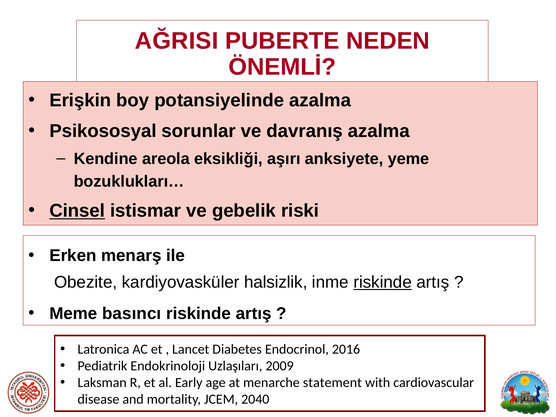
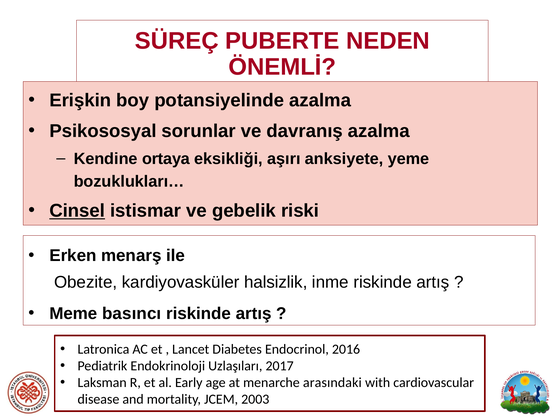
AĞRISI: AĞRISI -> SÜREÇ
areola: areola -> ortaya
riskinde at (383, 282) underline: present -> none
2009: 2009 -> 2017
statement: statement -> arasındaki
2040: 2040 -> 2003
